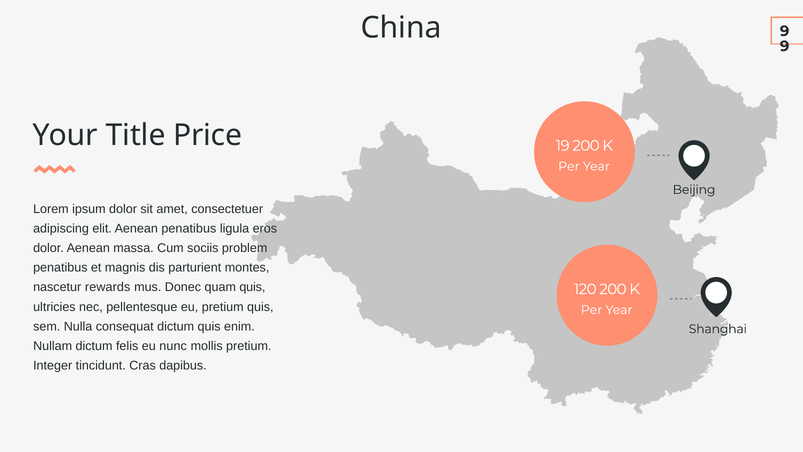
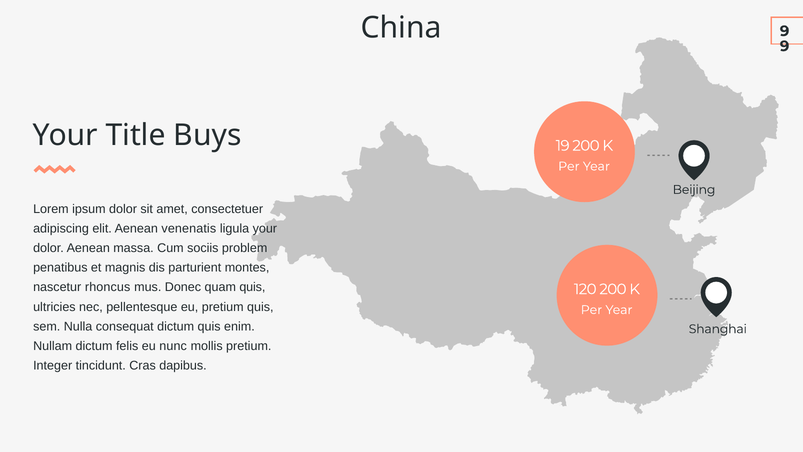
Price: Price -> Buys
Aenean penatibus: penatibus -> venenatis
ligula eros: eros -> your
rewards: rewards -> rhoncus
